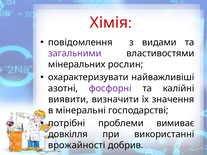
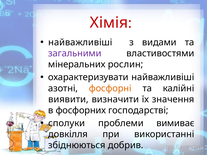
повідомлення at (80, 42): повідомлення -> найважливіші
фосфорні colour: purple -> orange
мінеральні: мінеральні -> фосфорних
потрібні: потрібні -> сполуки
врожайності: врожайності -> збіднюються
